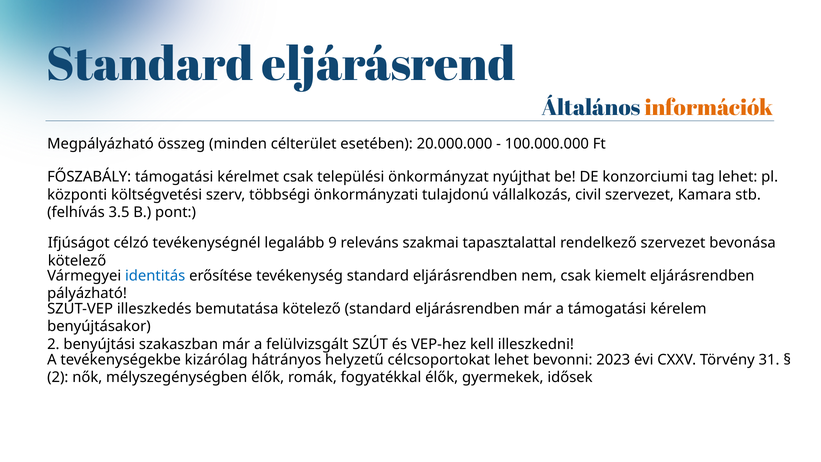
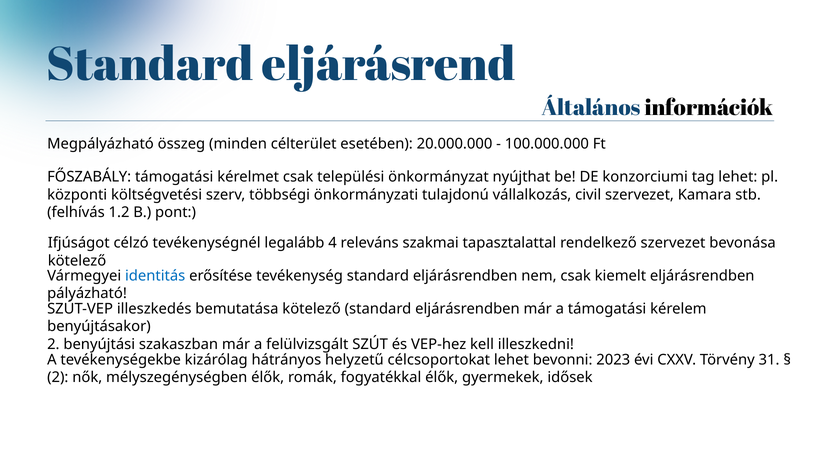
információk colour: orange -> black
3.5: 3.5 -> 1.2
9: 9 -> 4
